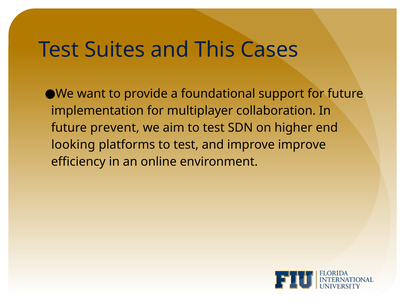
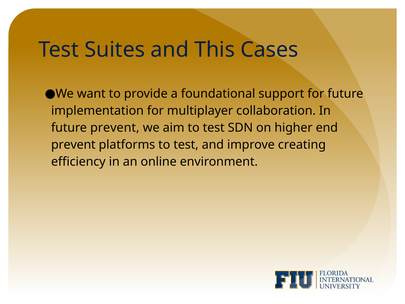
looking at (73, 145): looking -> prevent
improve improve: improve -> creating
